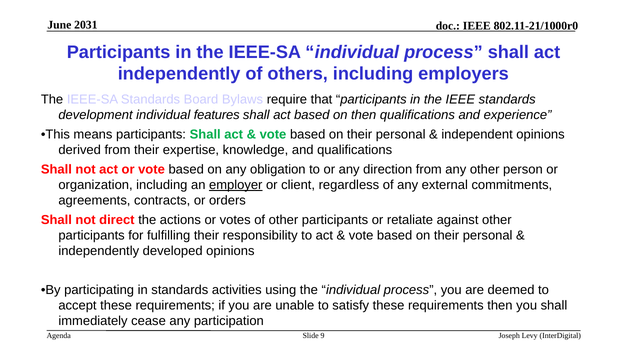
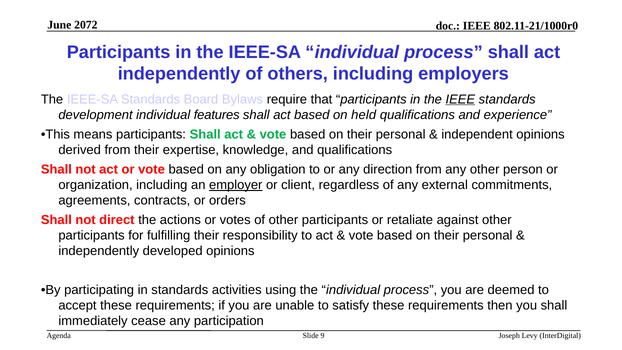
2031: 2031 -> 2072
IEEE at (460, 99) underline: none -> present
on then: then -> held
